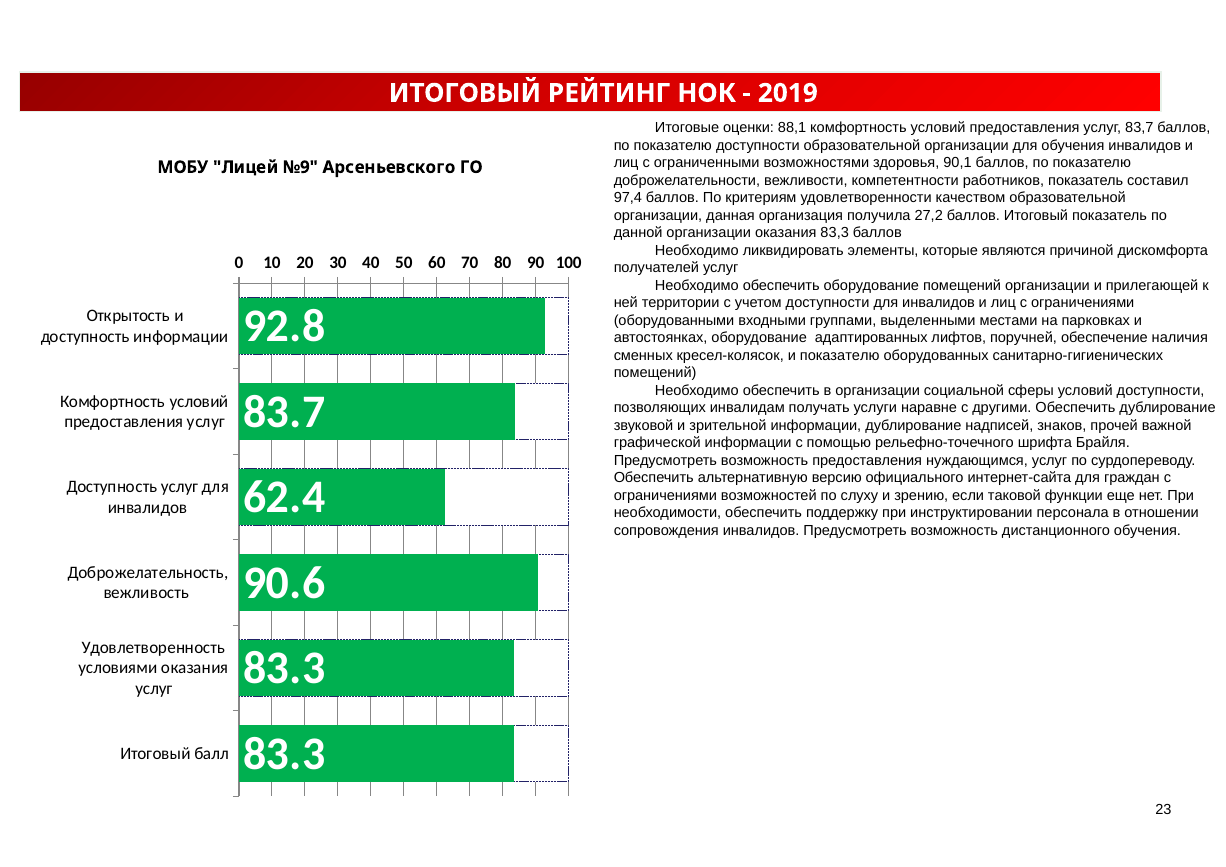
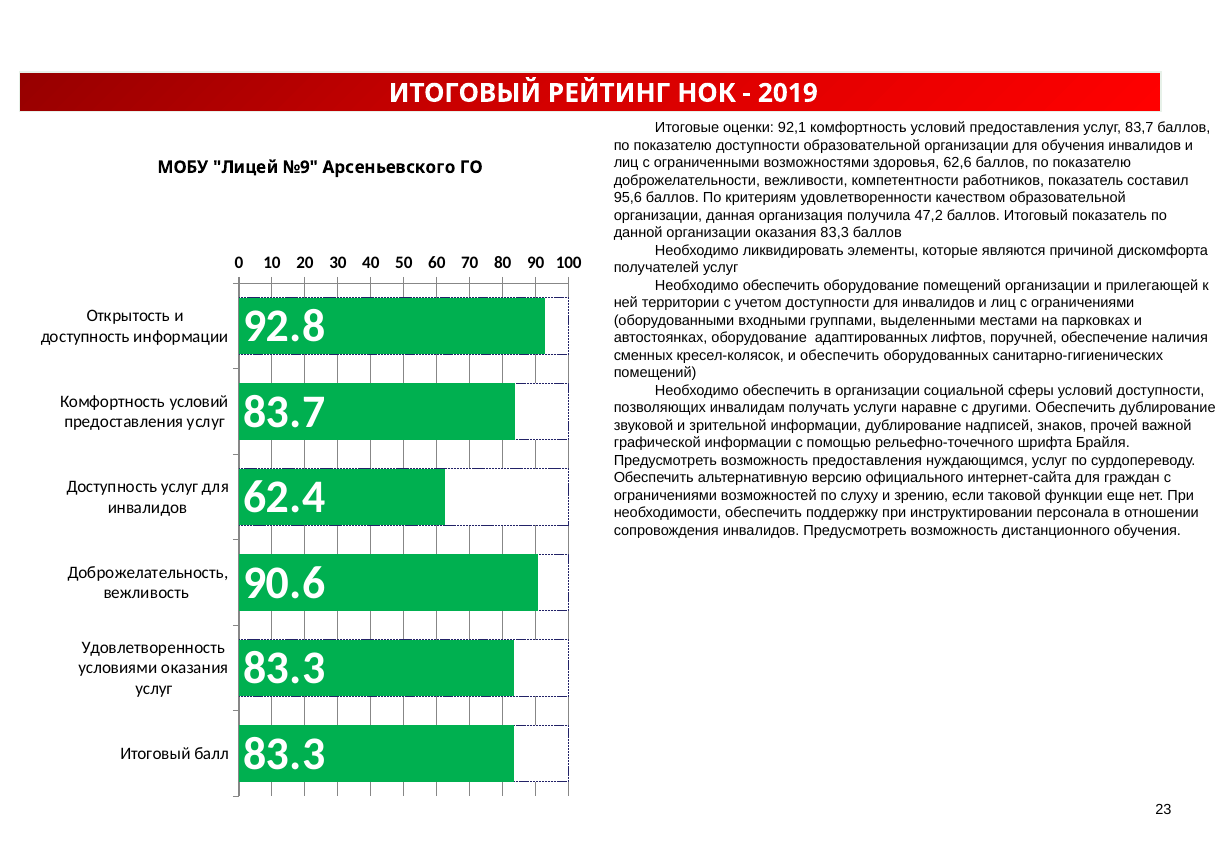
88,1: 88,1 -> 92,1
90,1: 90,1 -> 62,6
97,4: 97,4 -> 95,6
27,2: 27,2 -> 47,2
и показателю: показателю -> обеспечить
